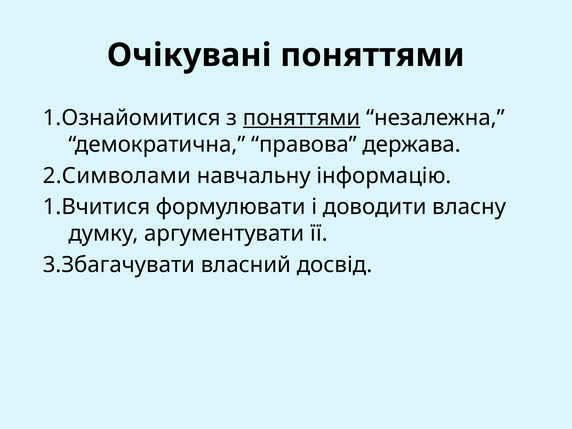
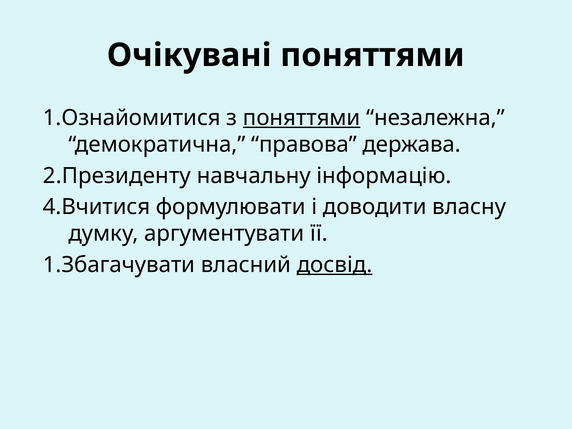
2.Символами: 2.Символами -> 2.Президенту
1.Вчитися: 1.Вчитися -> 4.Вчитися
3.Збагачувати: 3.Збагачувати -> 1.Збагачувати
досвід underline: none -> present
